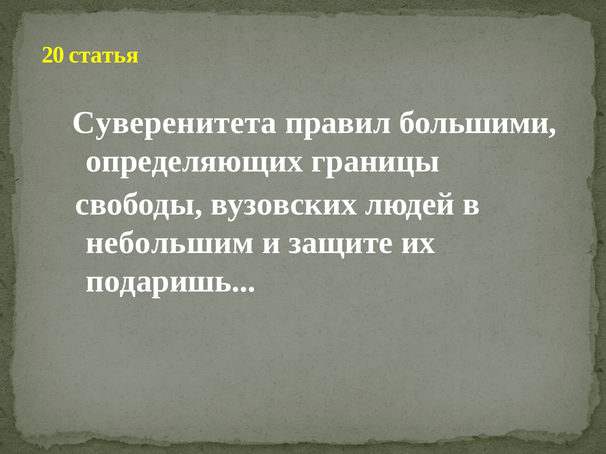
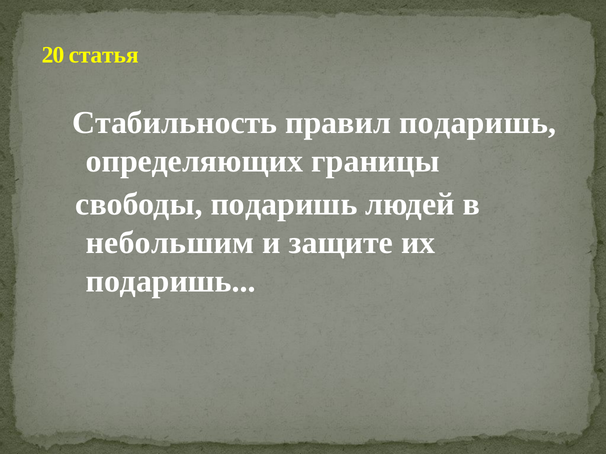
Суверенитета: Суверенитета -> Стабильность
правил большими: большими -> подаришь
свободы вузовских: вузовских -> подаришь
